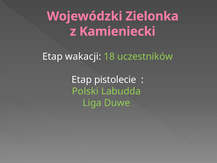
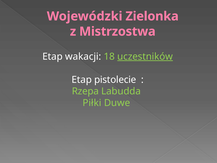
Kamieniecki: Kamieniecki -> Mistrzostwa
uczestników underline: none -> present
Polski: Polski -> Rzepa
Liga: Liga -> Piłki
